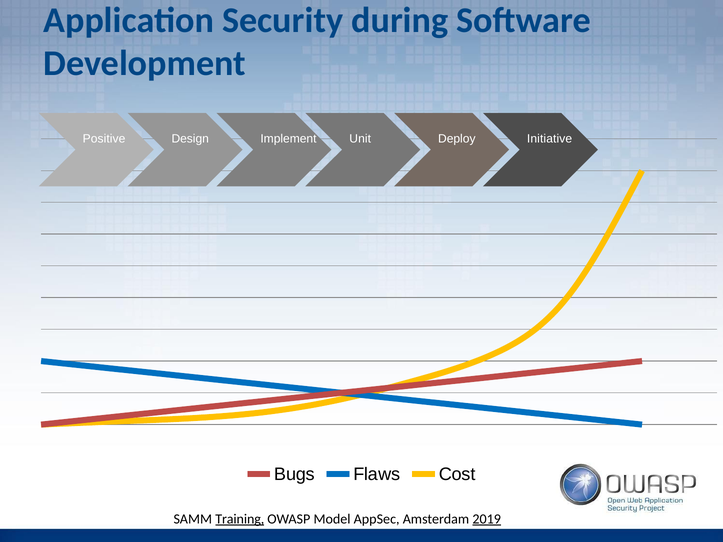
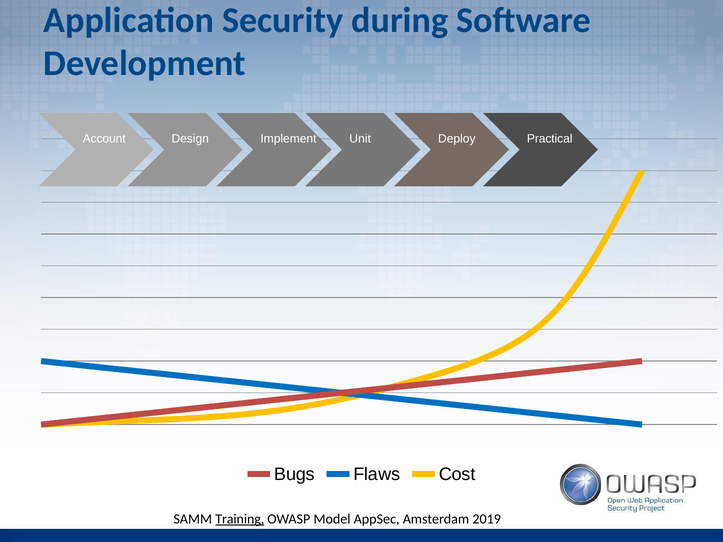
Positive: Positive -> Account
Initiative: Initiative -> Practical
2019 underline: present -> none
